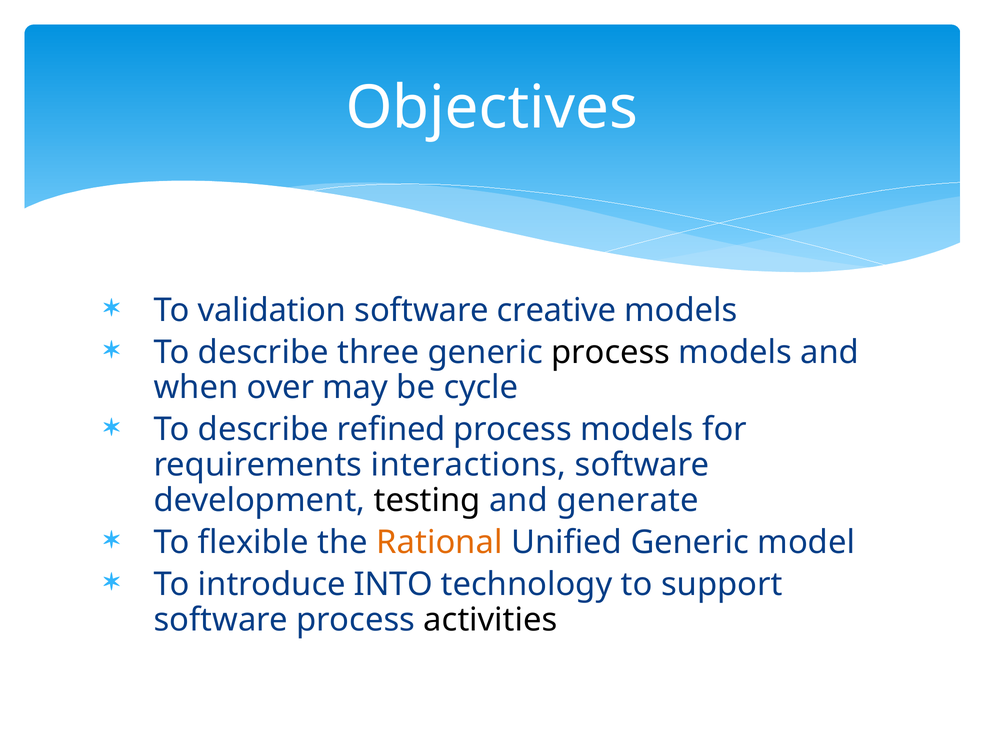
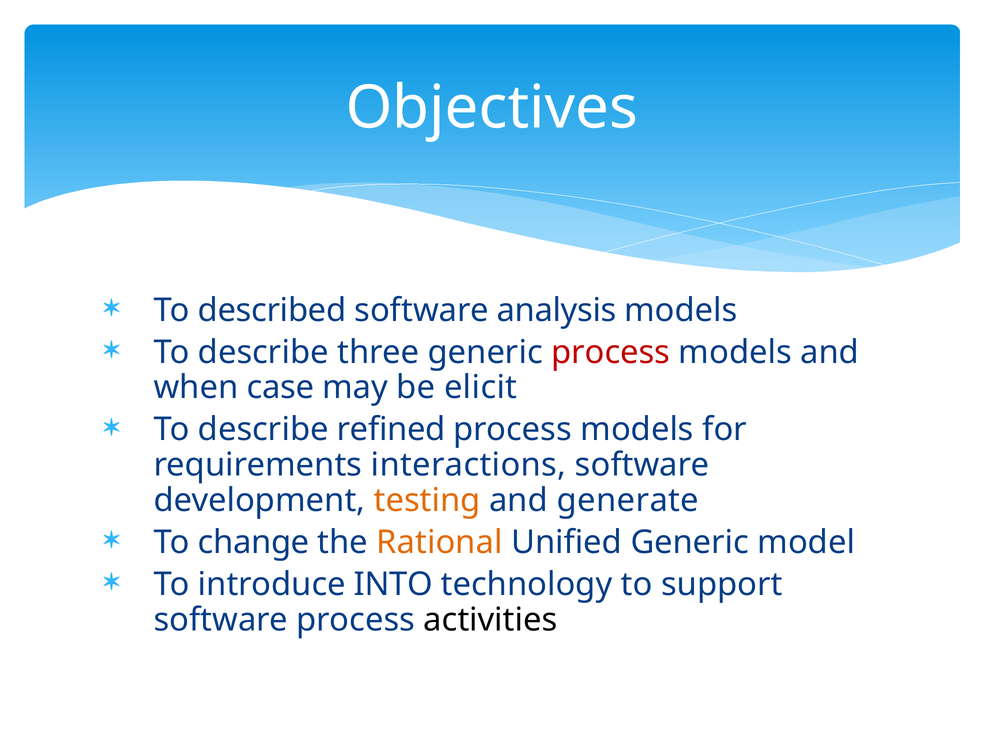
validation: validation -> described
creative: creative -> analysis
process at (611, 352) colour: black -> red
over: over -> case
cycle: cycle -> elicit
testing colour: black -> orange
flexible: flexible -> change
